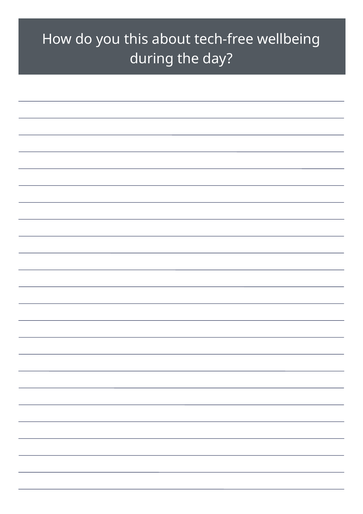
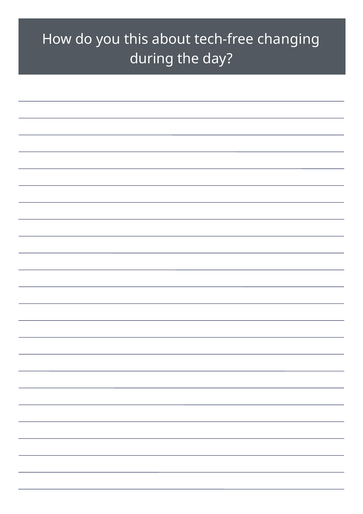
wellbeing: wellbeing -> changing
